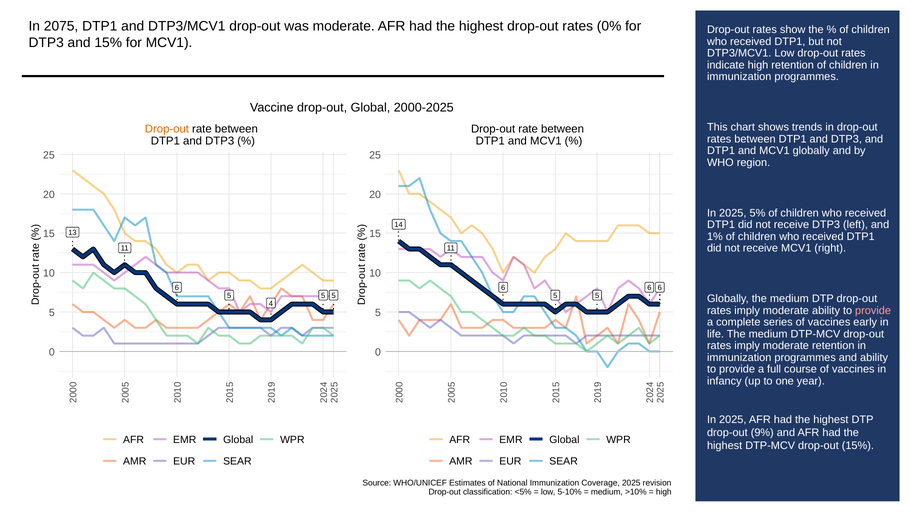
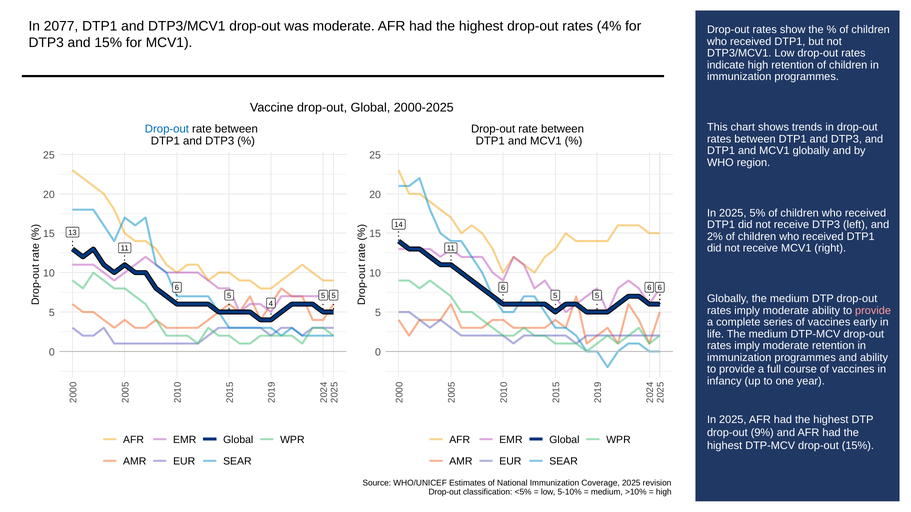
2075: 2075 -> 2077
0%: 0% -> 4%
Drop-out at (167, 129) colour: orange -> blue
1%: 1% -> 2%
